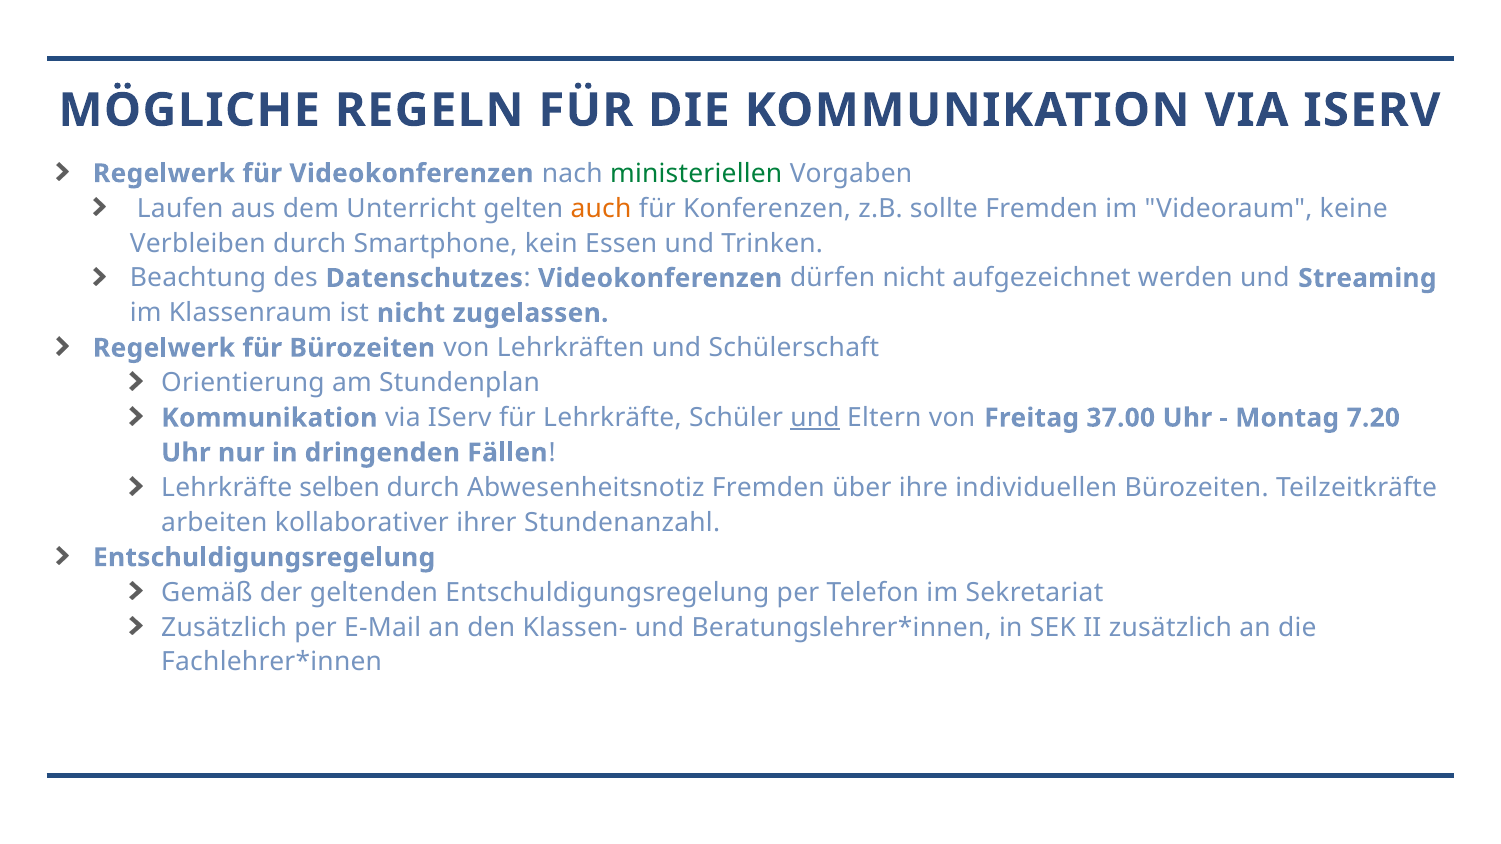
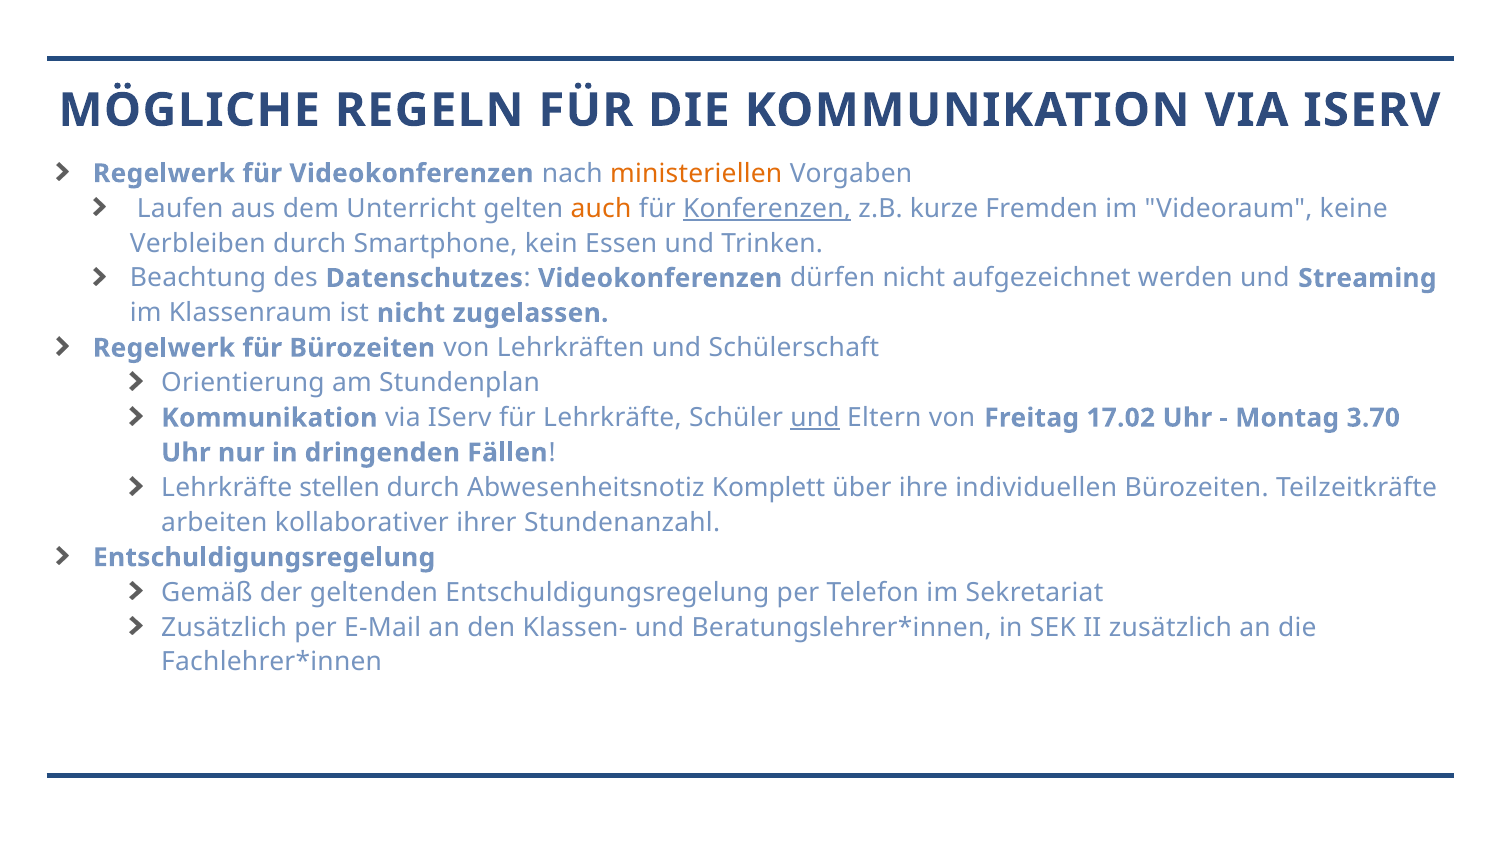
ministeriellen colour: green -> orange
Konferenzen underline: none -> present
sollte: sollte -> kurze
37.00: 37.00 -> 17.02
7.20: 7.20 -> 3.70
selben: selben -> stellen
Abwesenheitsnotiz Fremden: Fremden -> Komplett
